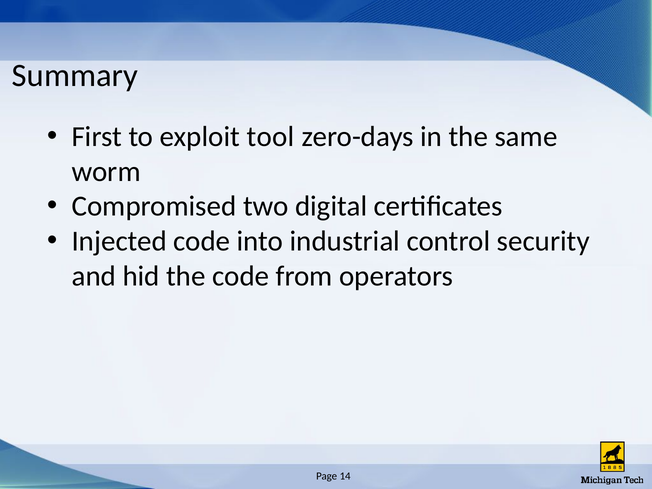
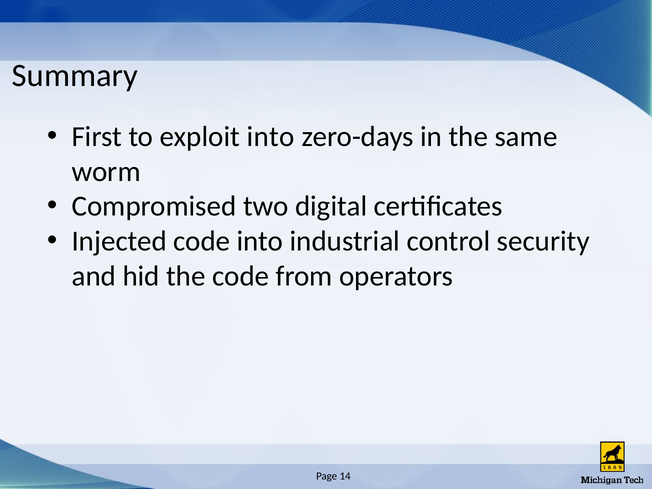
exploit tool: tool -> into
